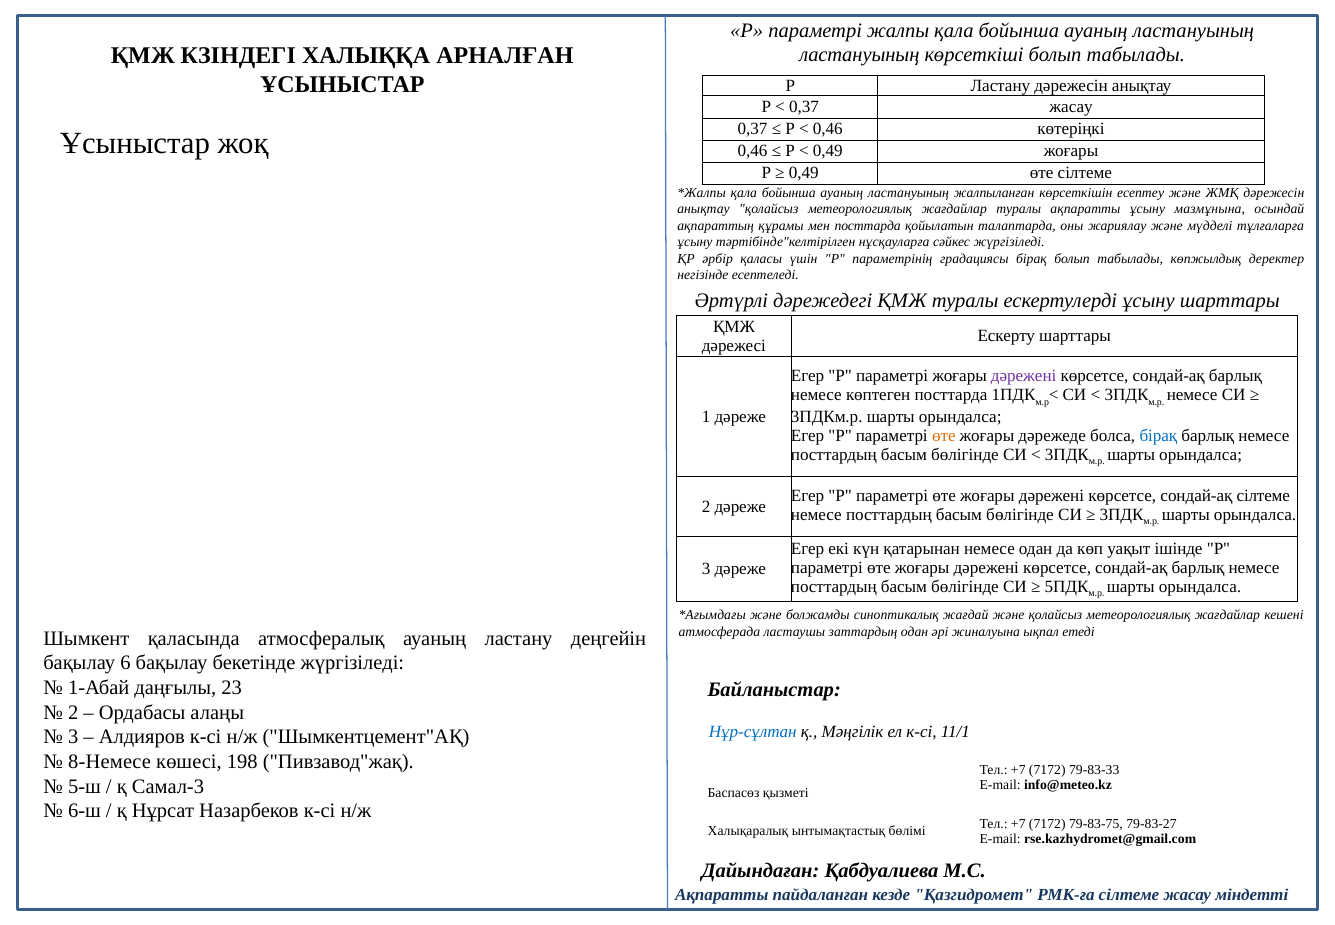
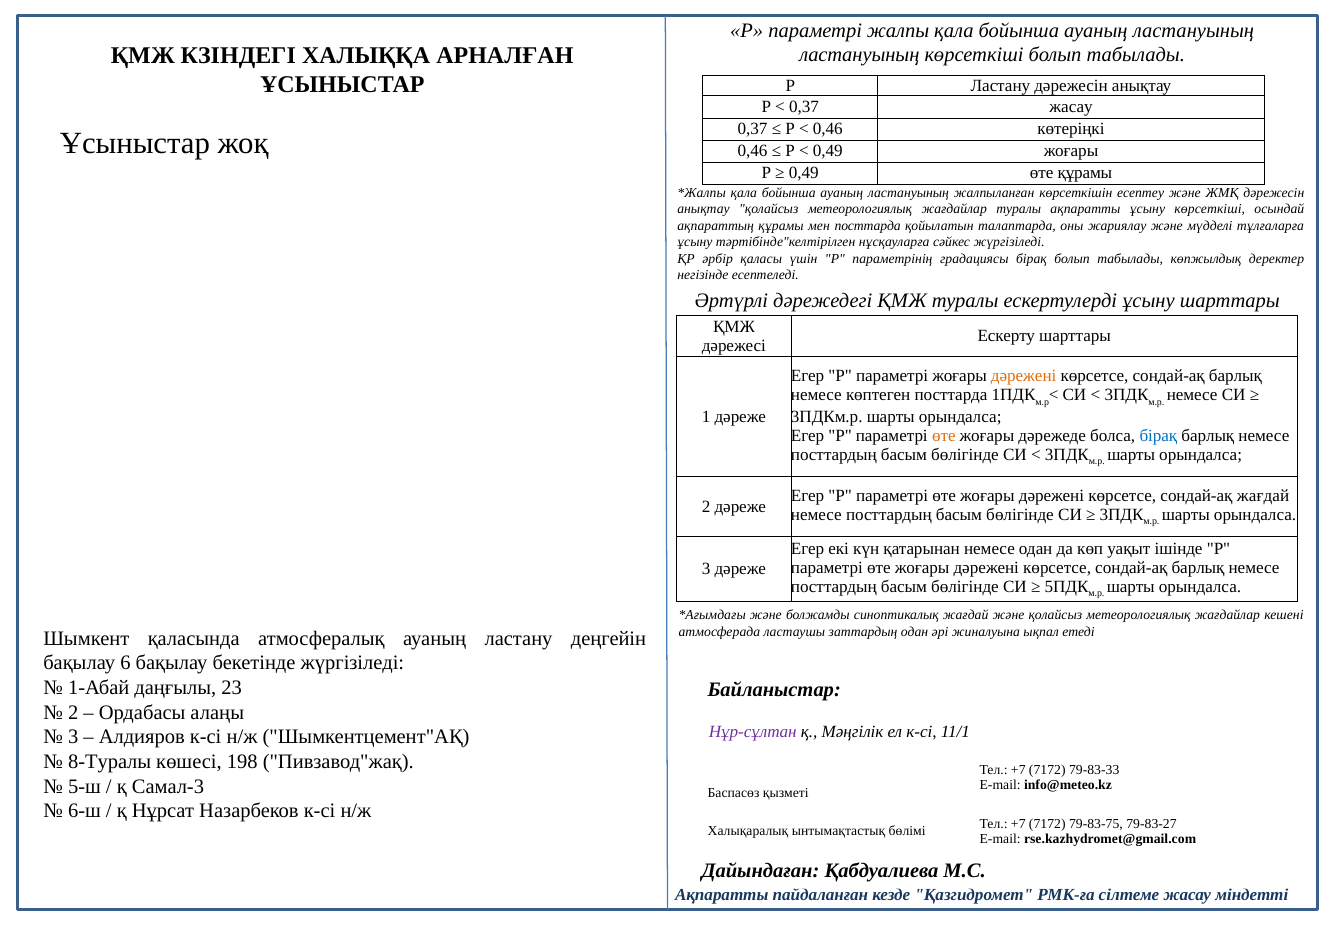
өте сілтеме: сілтеме -> құрамы
ұсыну мазмұнына: мазмұнына -> көрсеткіші
дәрежені at (1024, 376) colour: purple -> orange
сондай-ақ сілтеме: сілтеме -> жағдай
Нұр-сұлтан colour: blue -> purple
8-Немесе: 8-Немесе -> 8-Туралы
